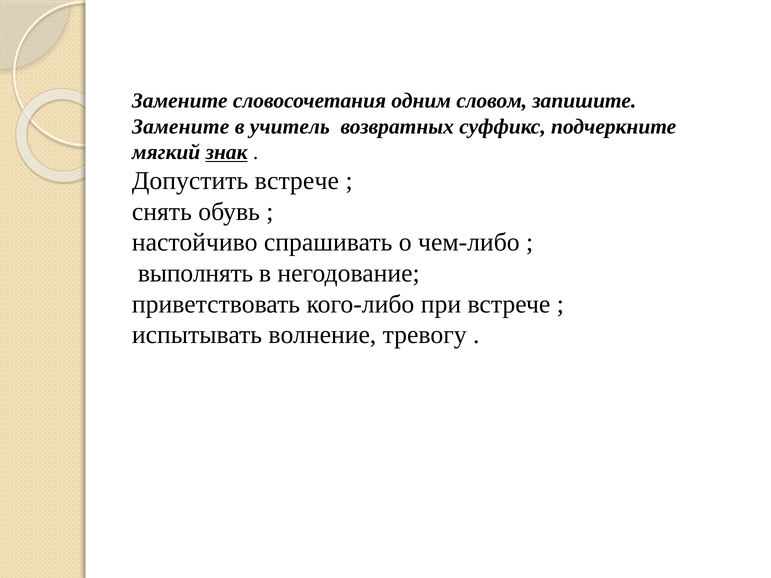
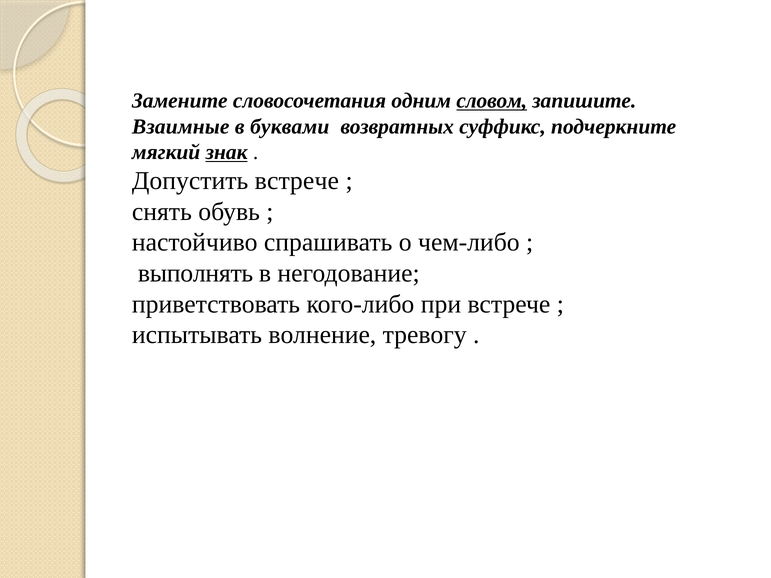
словом underline: none -> present
Замените at (181, 127): Замените -> Взаимные
учитель: учитель -> буквами
